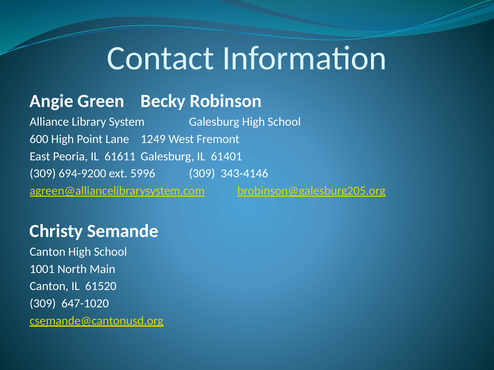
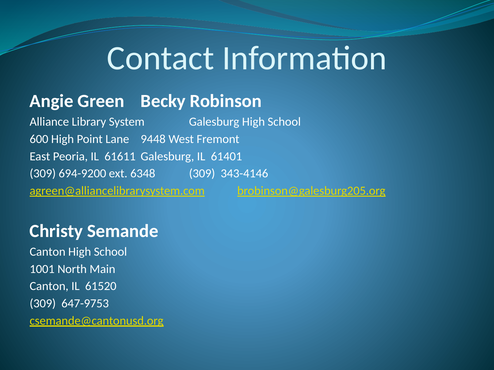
1249: 1249 -> 9448
5996: 5996 -> 6348
647-1020: 647-1020 -> 647-9753
